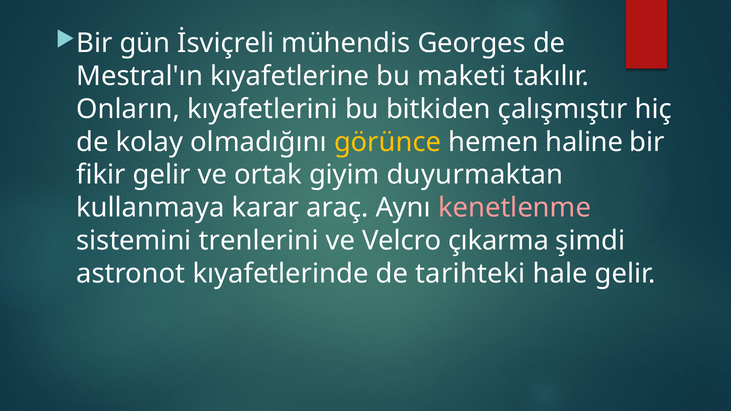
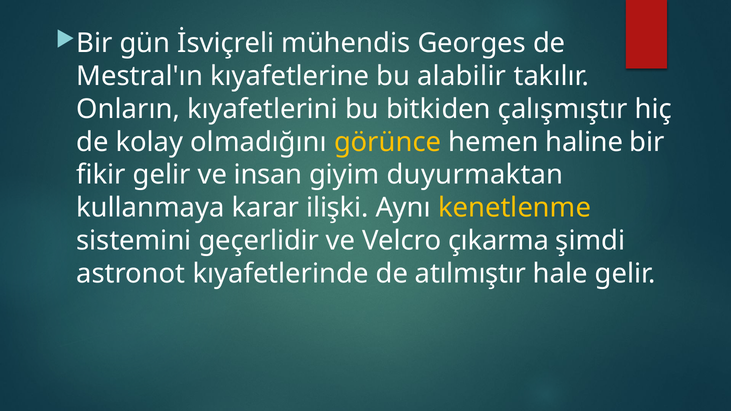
maketi: maketi -> alabilir
ortak: ortak -> insan
araç: araç -> ilişki
kenetlenme colour: pink -> yellow
trenlerini: trenlerini -> geçerlidir
tarihteki: tarihteki -> atılmıştır
